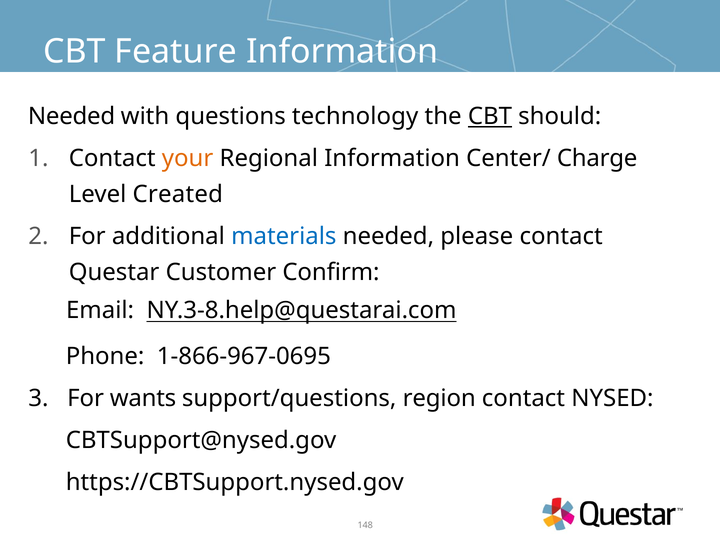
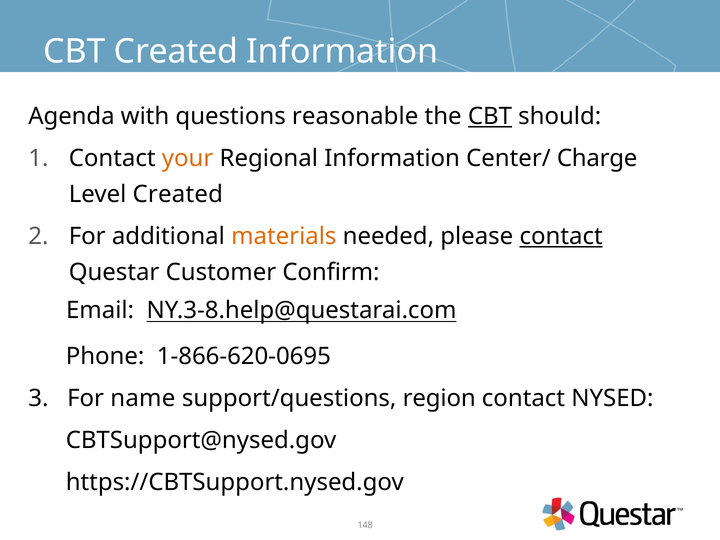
CBT Feature: Feature -> Created
Needed at (72, 116): Needed -> Agenda
technology: technology -> reasonable
materials colour: blue -> orange
contact at (561, 236) underline: none -> present
1-866-967-0695: 1-866-967-0695 -> 1-866-620-0695
wants: wants -> name
